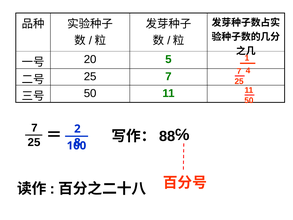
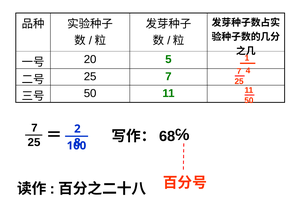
88: 88 -> 68
